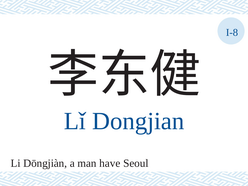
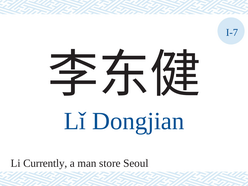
I-8: I-8 -> I-7
Dōngjiàn: Dōngjiàn -> Currently
have: have -> store
